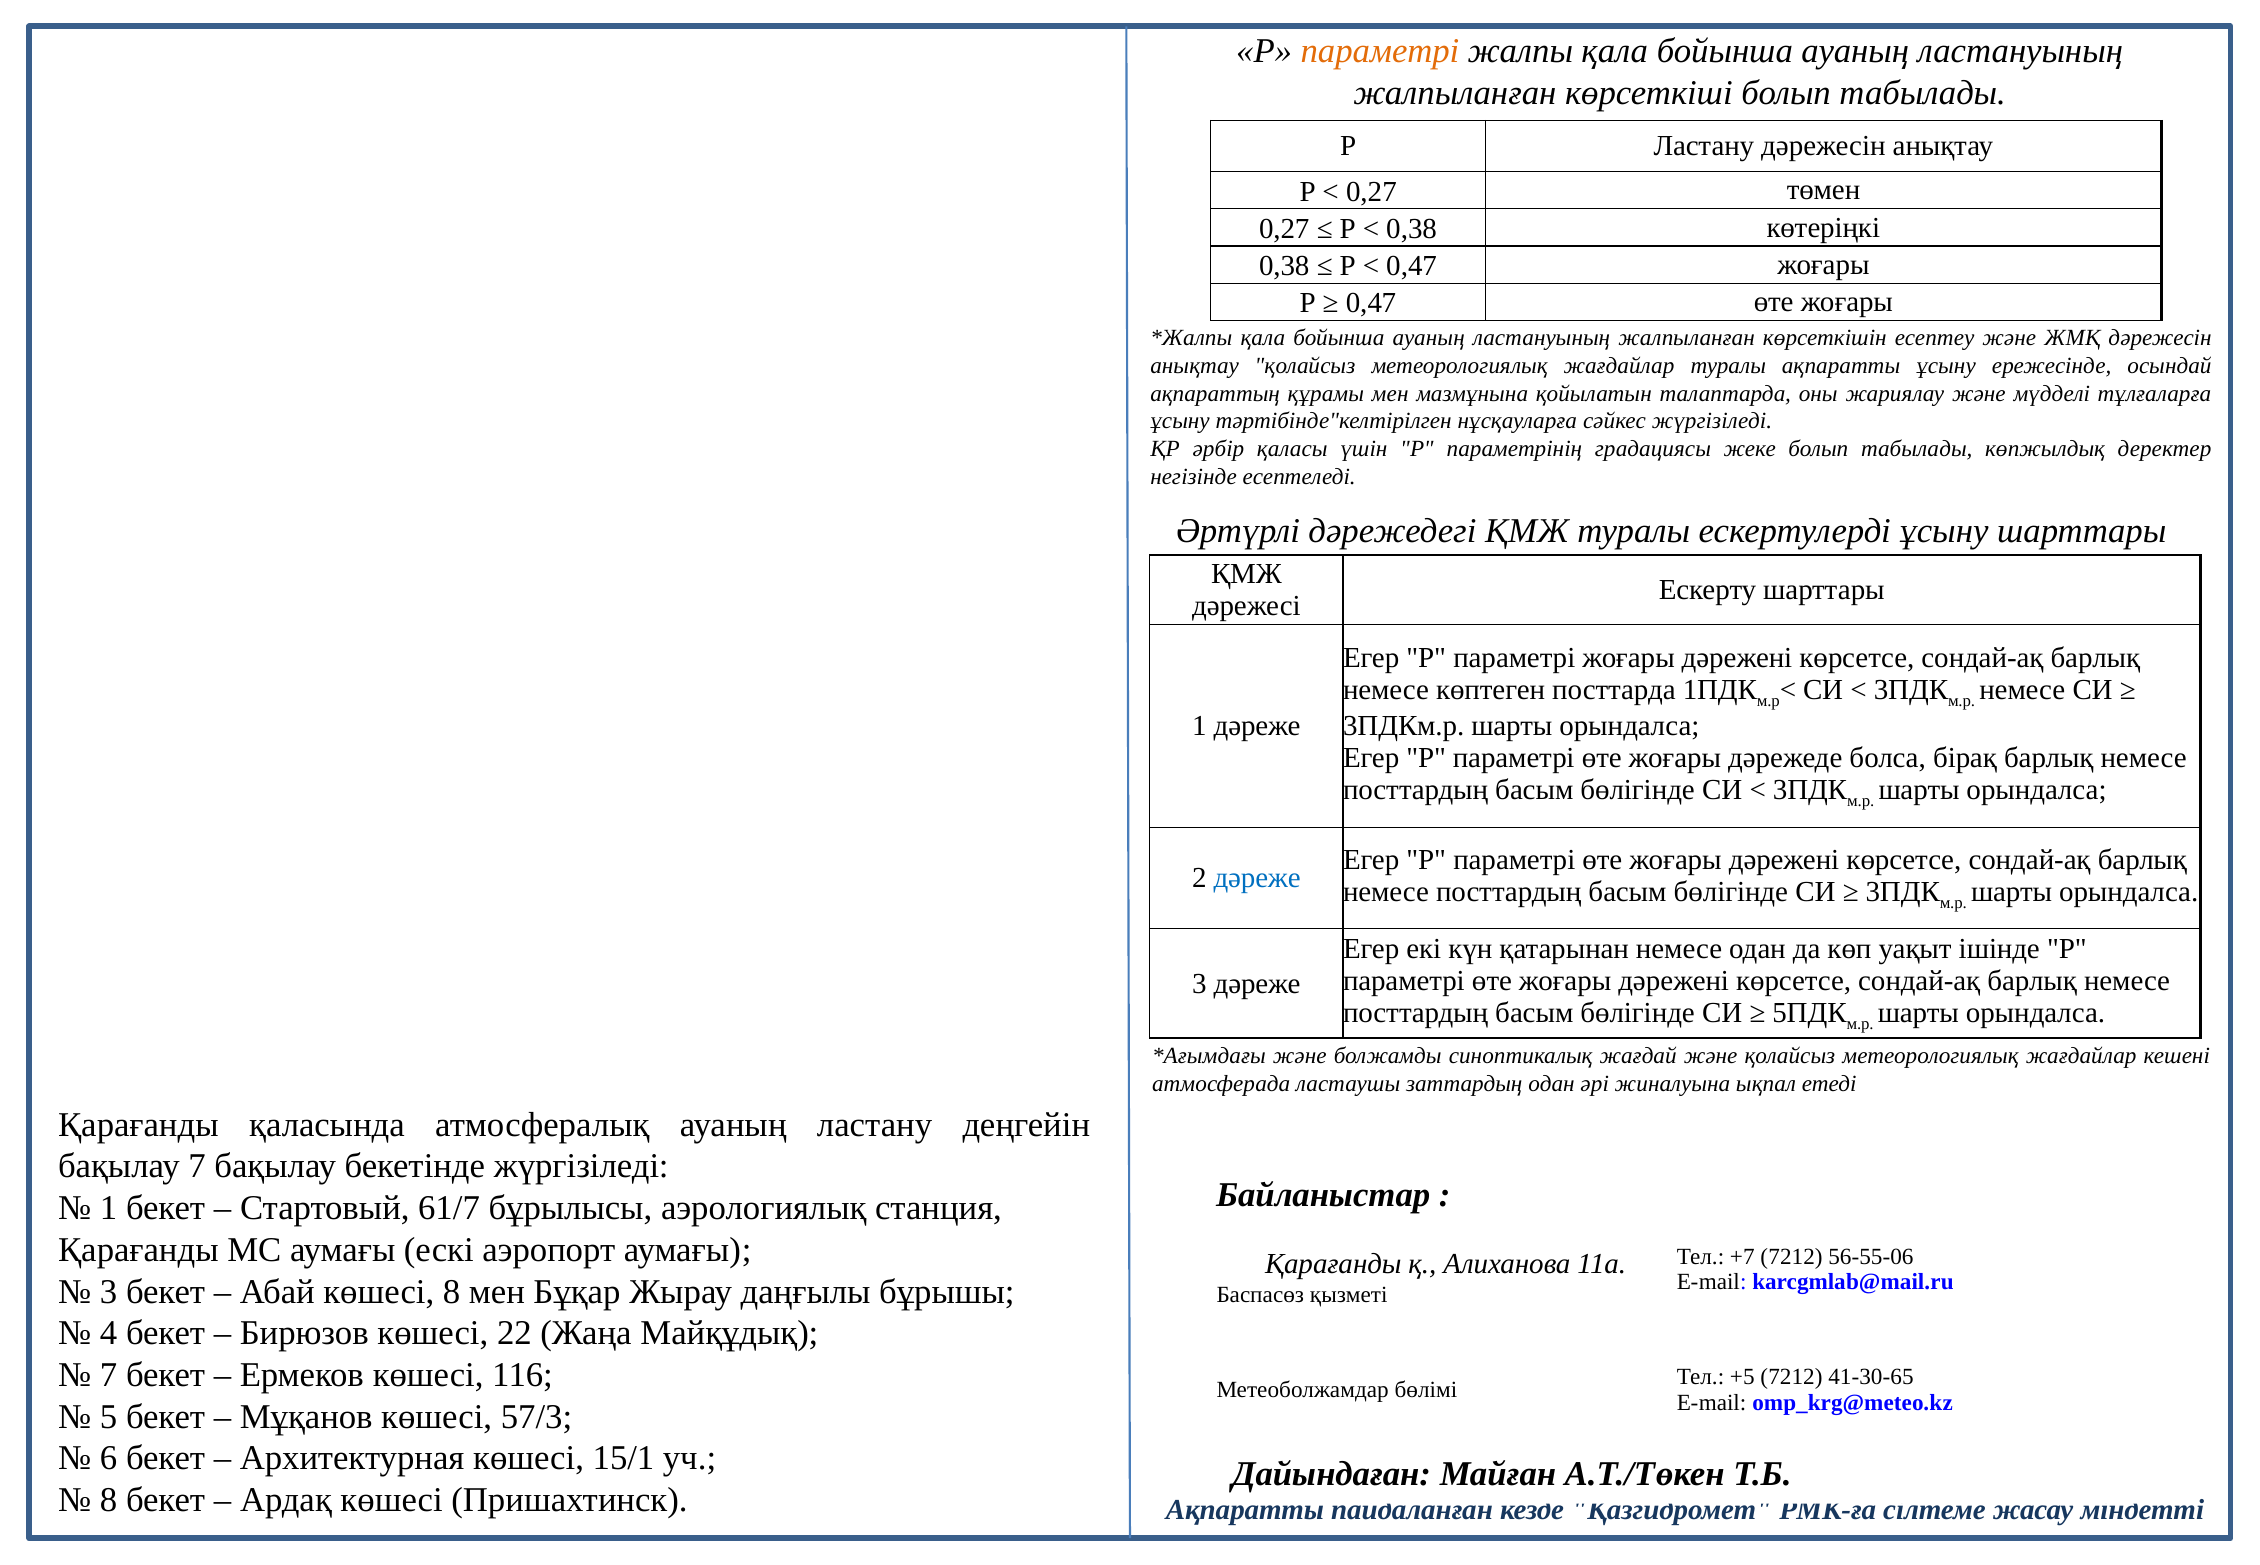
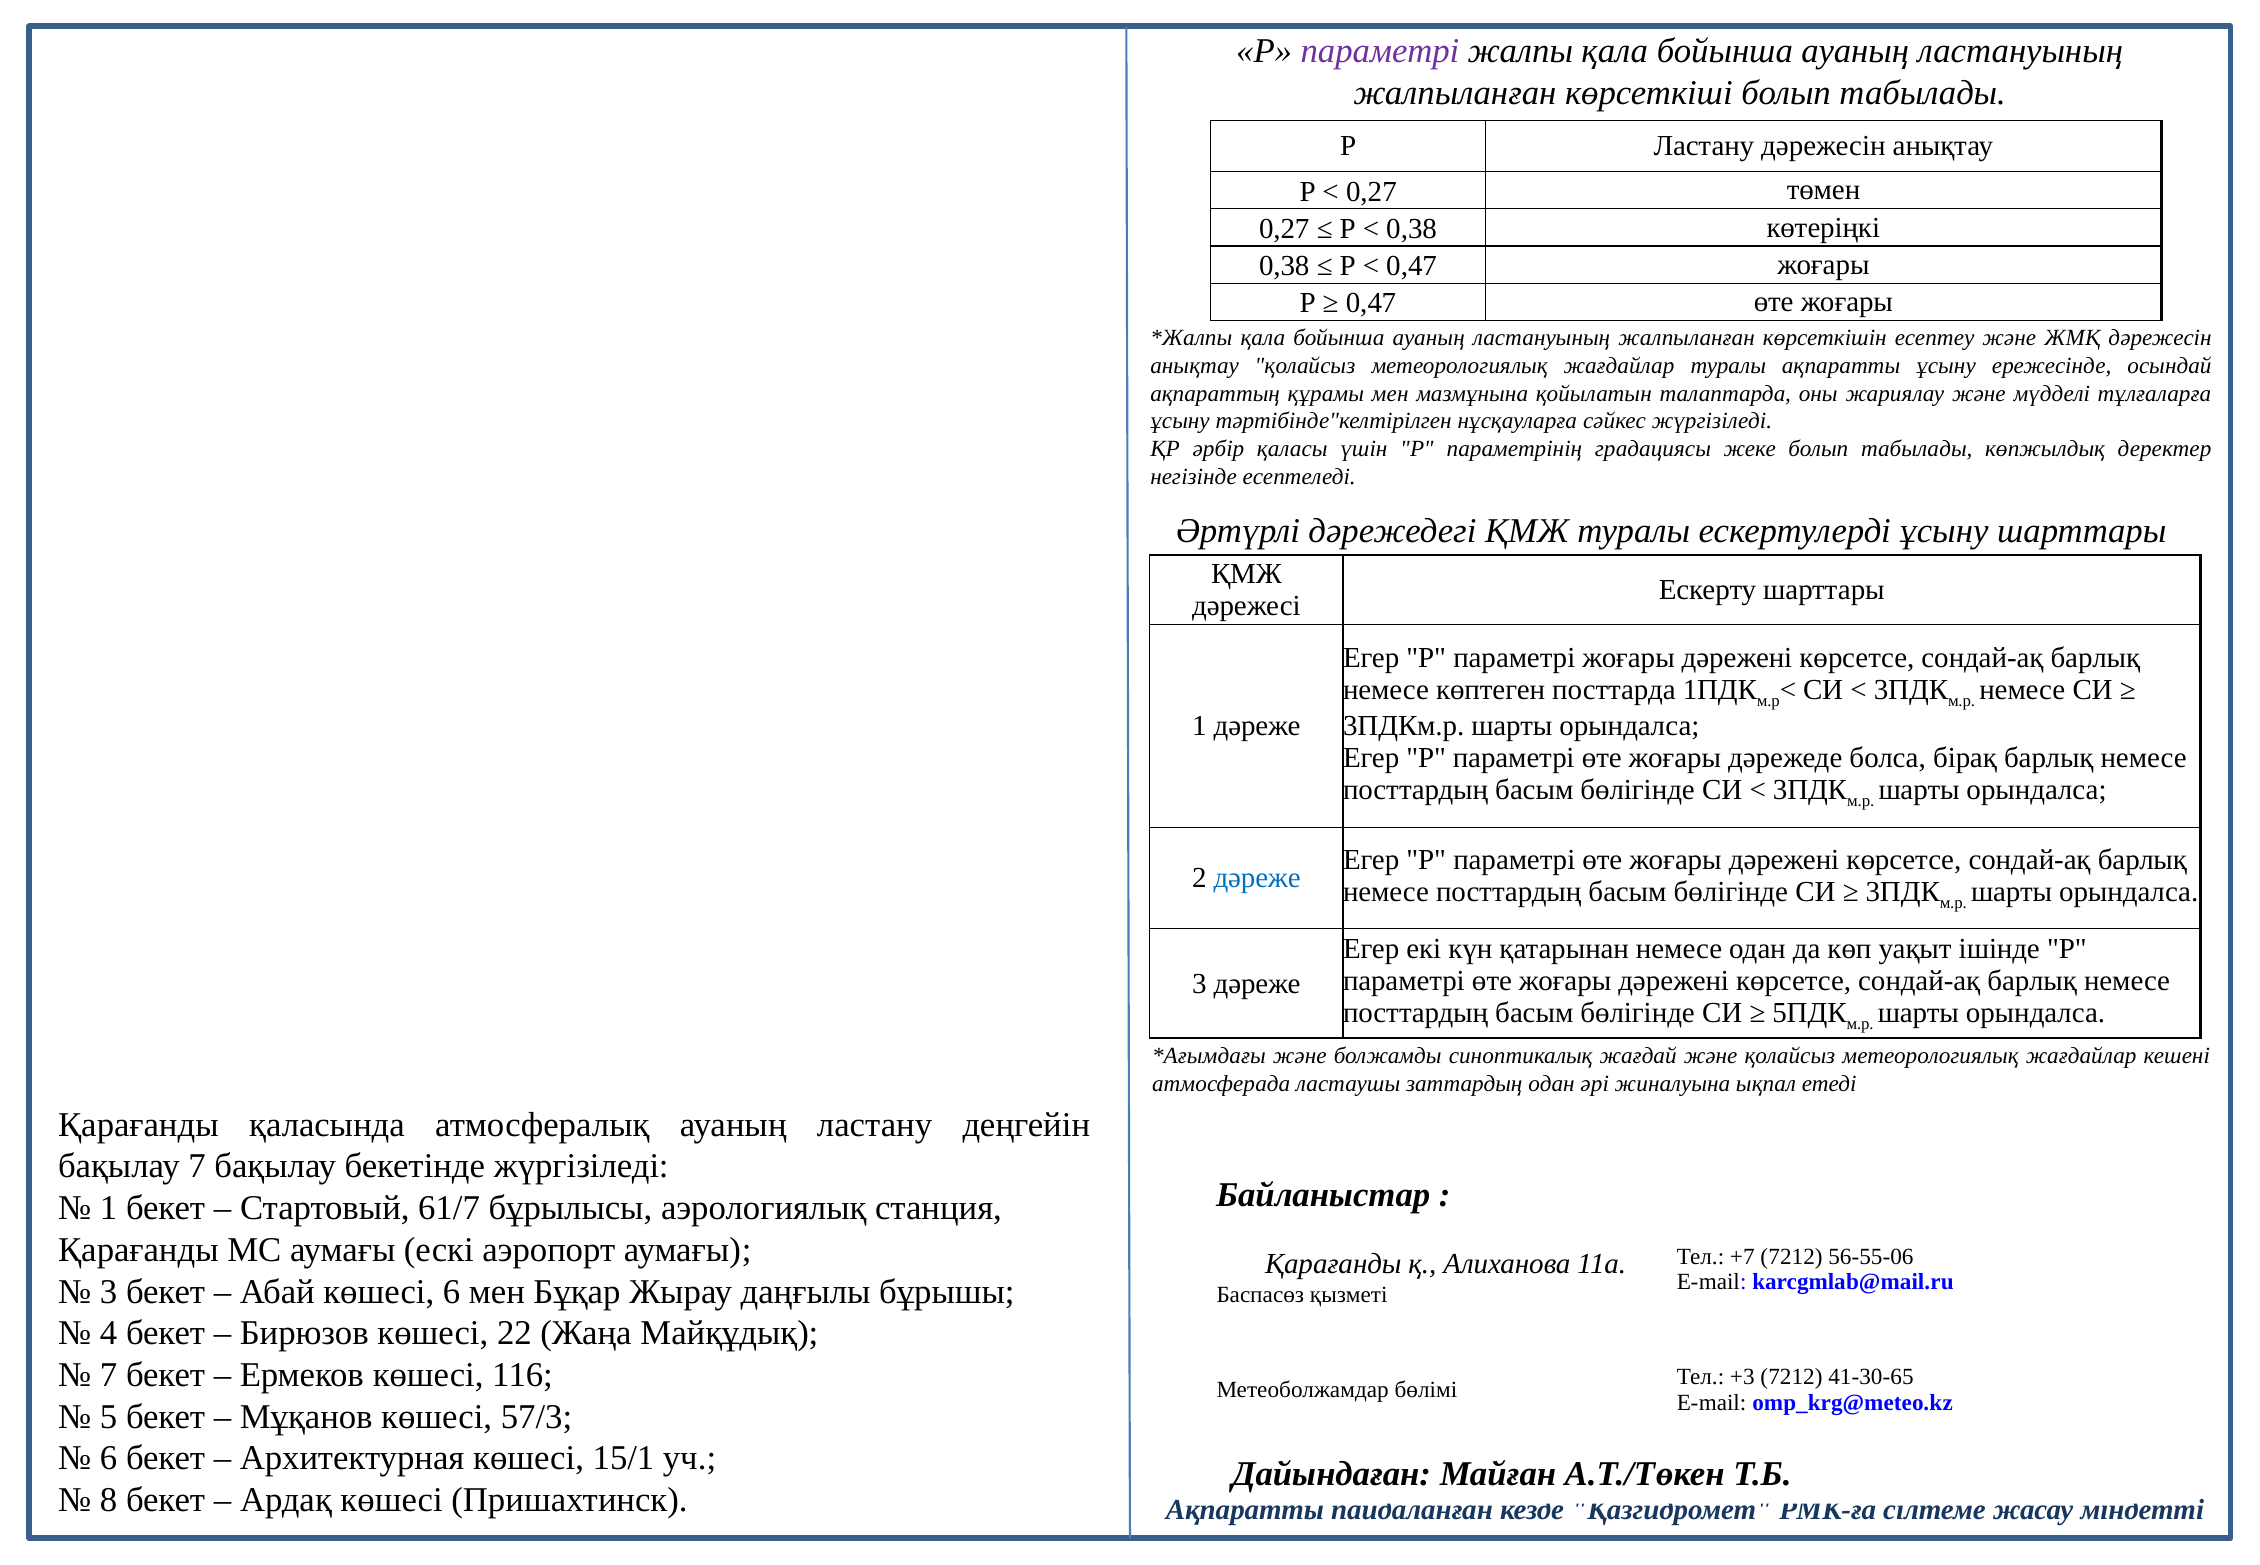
параметрі at (1380, 51) colour: orange -> purple
көшесі 8: 8 -> 6
+5: +5 -> +3
